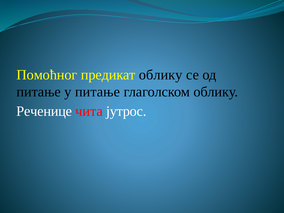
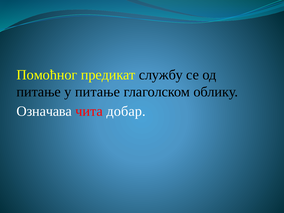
предикат облику: облику -> службу
Реченице: Реченице -> Означава
јутрос: јутрос -> добар
